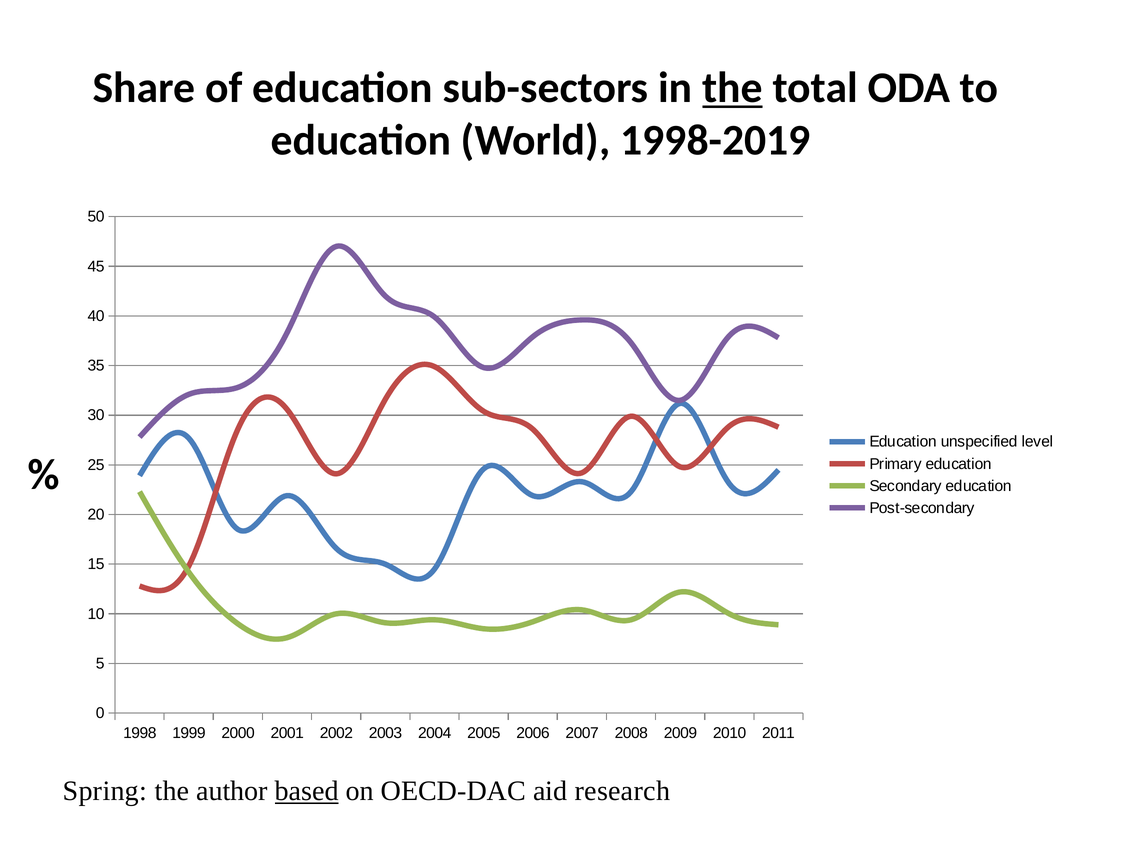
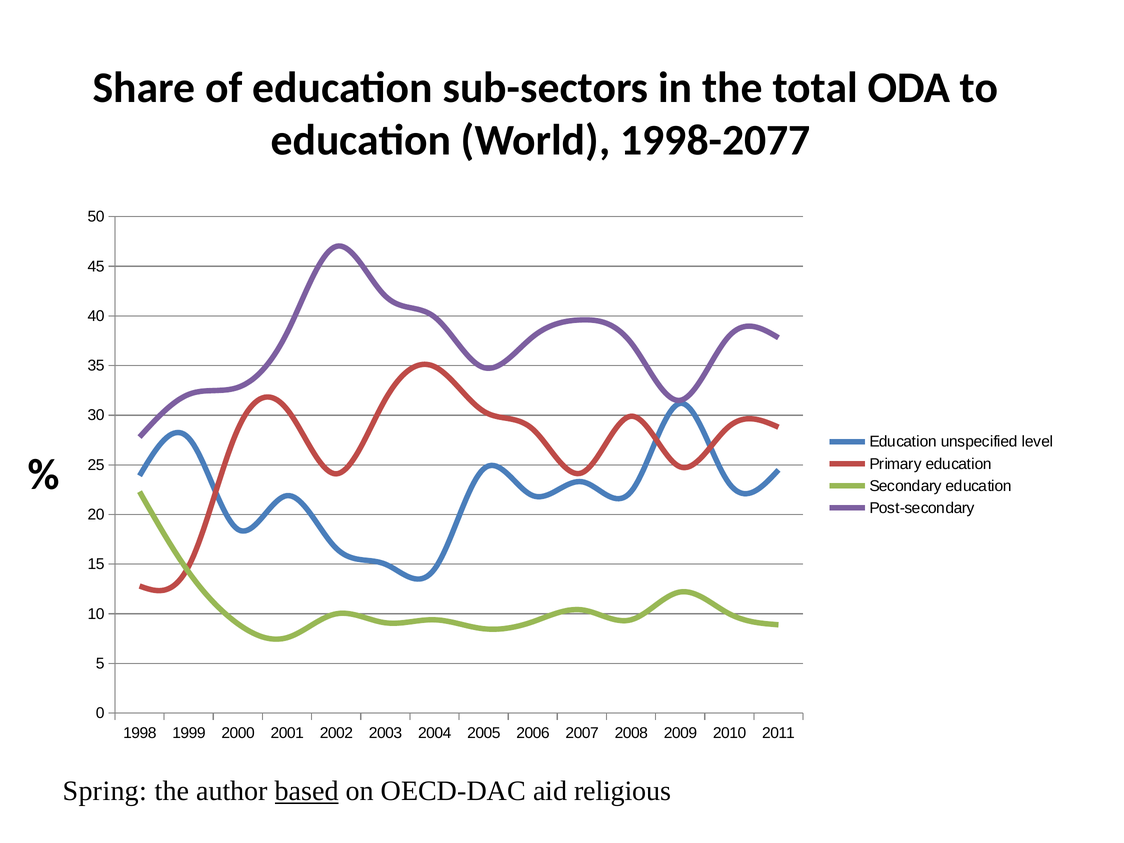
the at (733, 88) underline: present -> none
1998-2019: 1998-2019 -> 1998-2077
research: research -> religious
